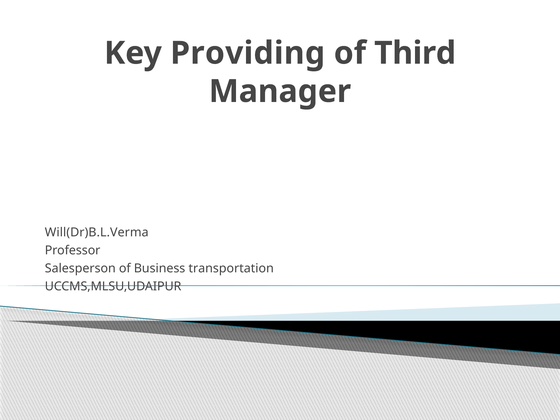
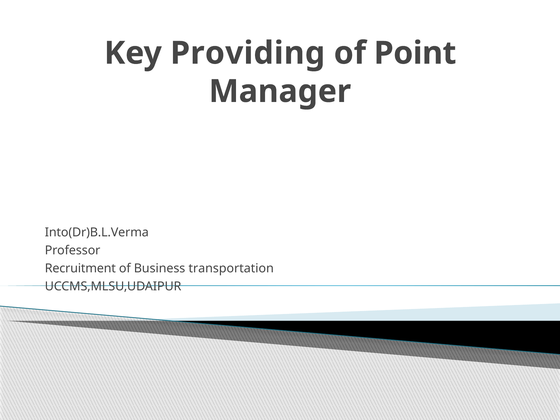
Third: Third -> Point
Will(Dr)B.L.Verma: Will(Dr)B.L.Verma -> Into(Dr)B.L.Verma
Salesperson: Salesperson -> Recruitment
